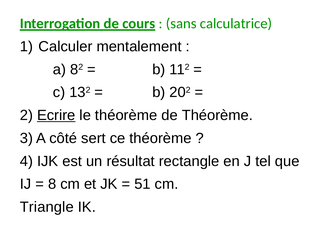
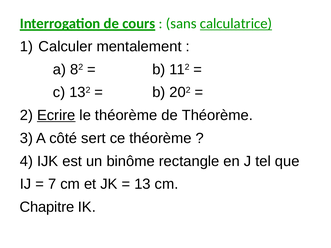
calculatrice underline: none -> present
résultat: résultat -> binôme
8: 8 -> 7
51: 51 -> 13
Triangle: Triangle -> Chapitre
